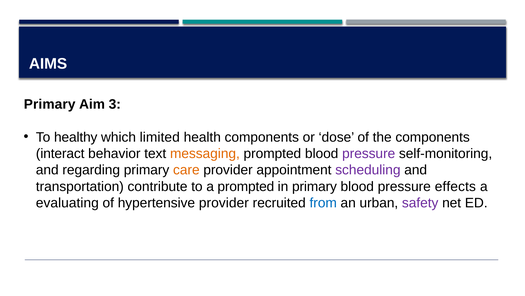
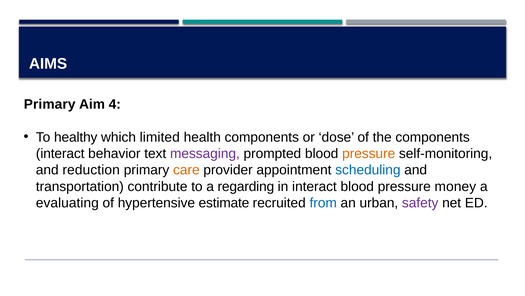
3: 3 -> 4
messaging colour: orange -> purple
pressure at (369, 153) colour: purple -> orange
regarding: regarding -> reduction
scheduling colour: purple -> blue
a prompted: prompted -> regarding
in primary: primary -> interact
effects: effects -> money
hypertensive provider: provider -> estimate
